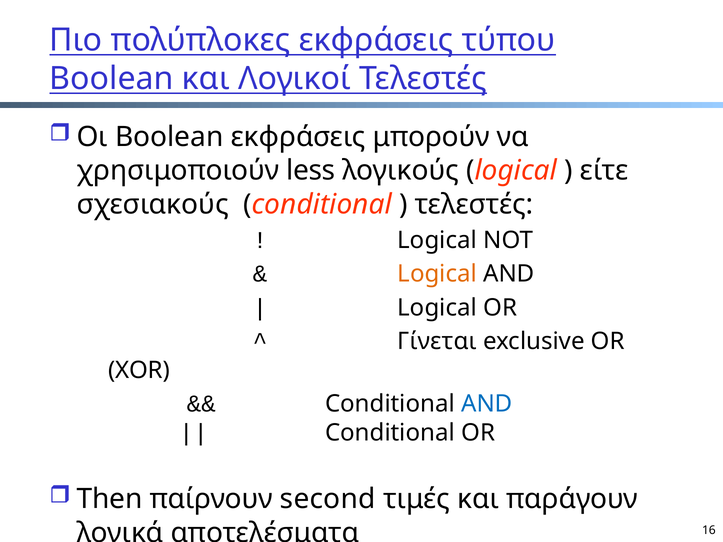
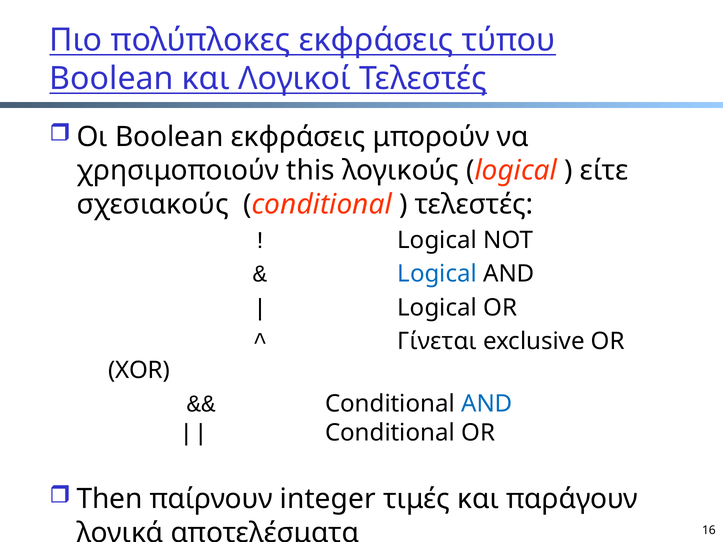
less: less -> this
Logical at (437, 274) colour: orange -> blue
second: second -> integer
